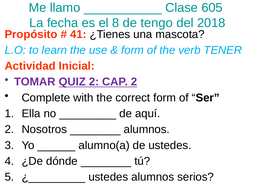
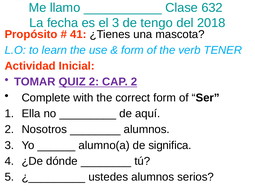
605: 605 -> 632
el 8: 8 -> 3
de ustedes: ustedes -> significa
